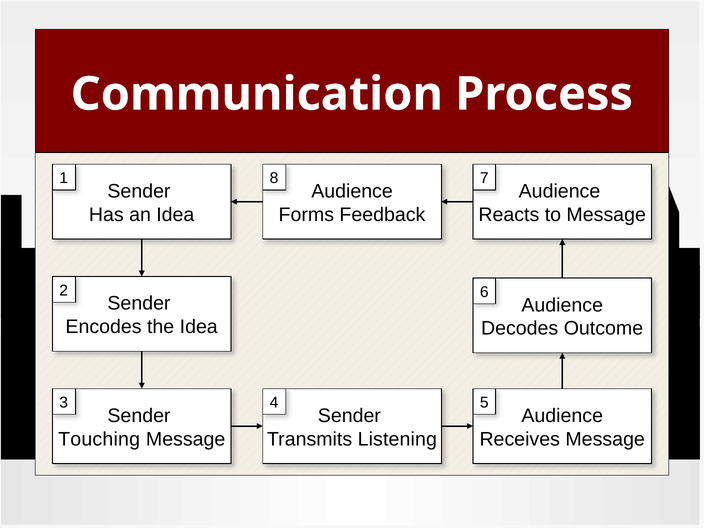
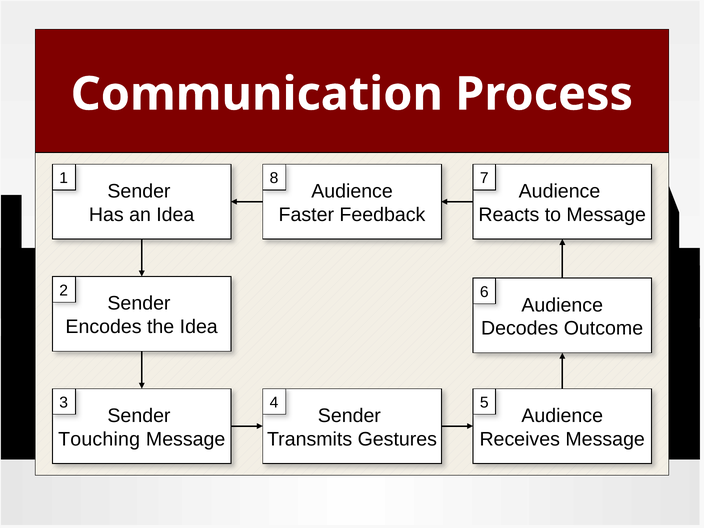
Forms: Forms -> Faster
Listening: Listening -> Gestures
